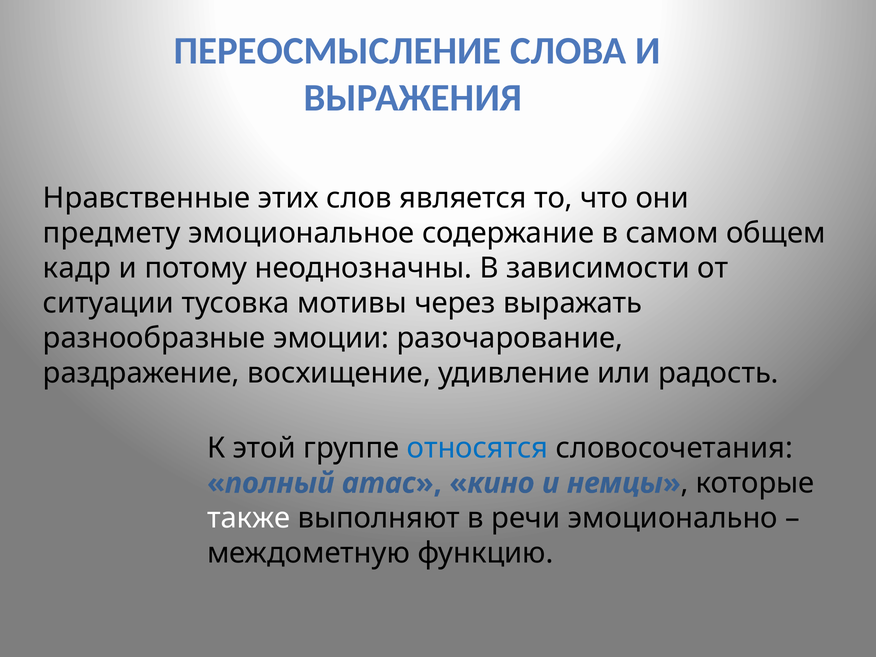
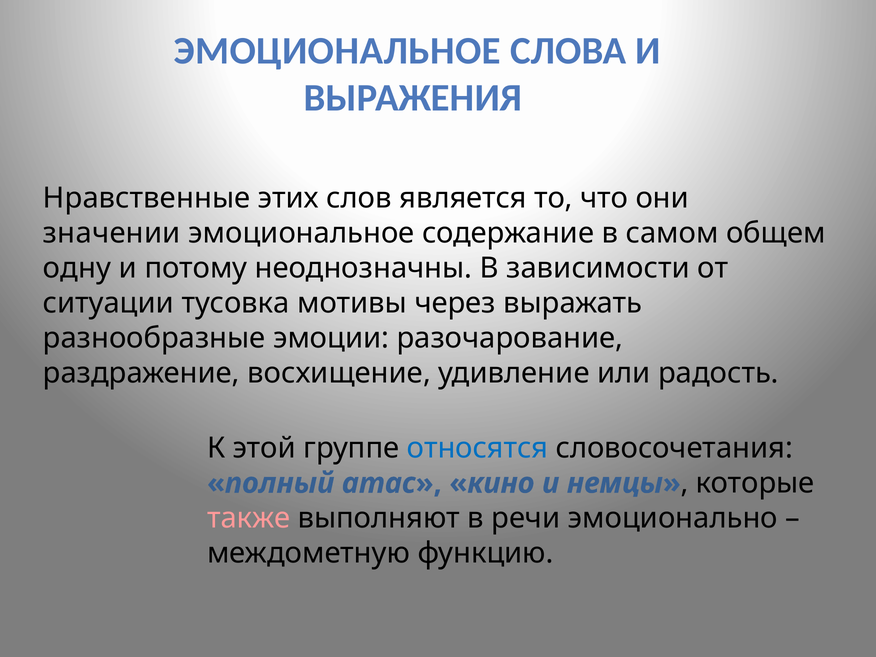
ПЕРЕОСМЫСЛЕНИЕ at (338, 51): ПЕРЕОСМЫСЛЕНИЕ -> ЭМОЦИОНАЛЬНОЕ
предмету: предмету -> значении
кадр: кадр -> одну
также colour: white -> pink
